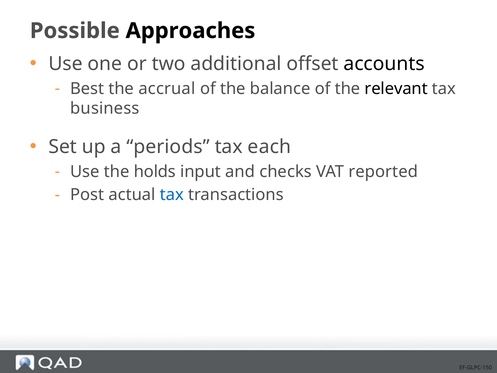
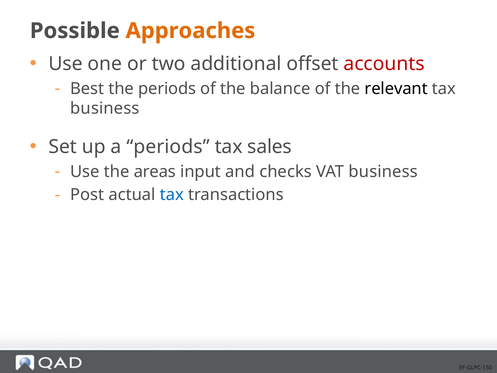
Approaches colour: black -> orange
accounts colour: black -> red
the accrual: accrual -> periods
each: each -> sales
holds: holds -> areas
VAT reported: reported -> business
